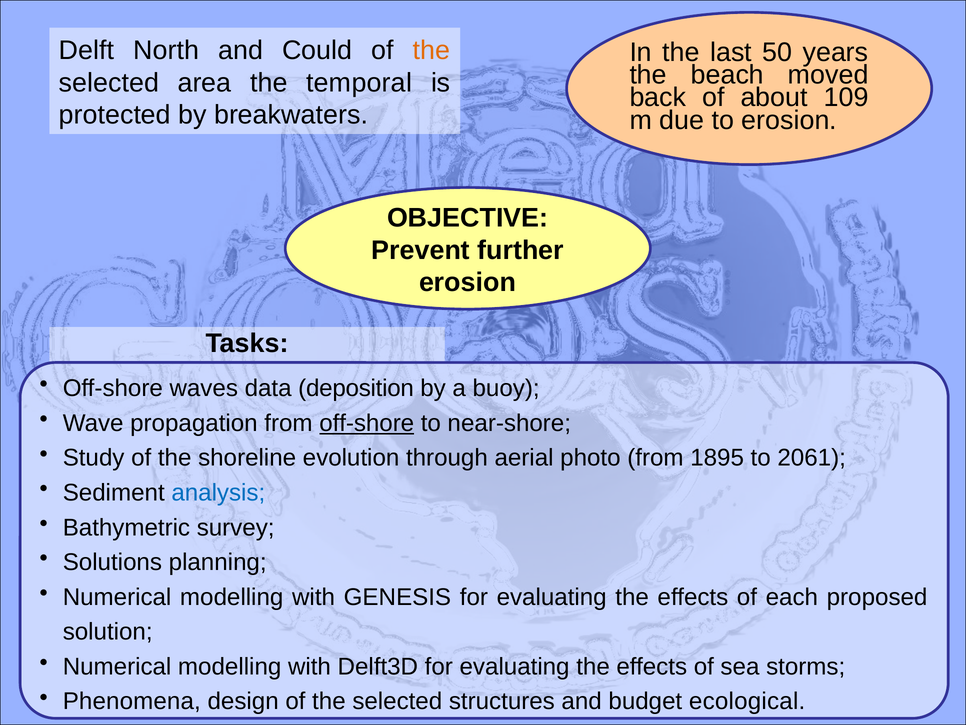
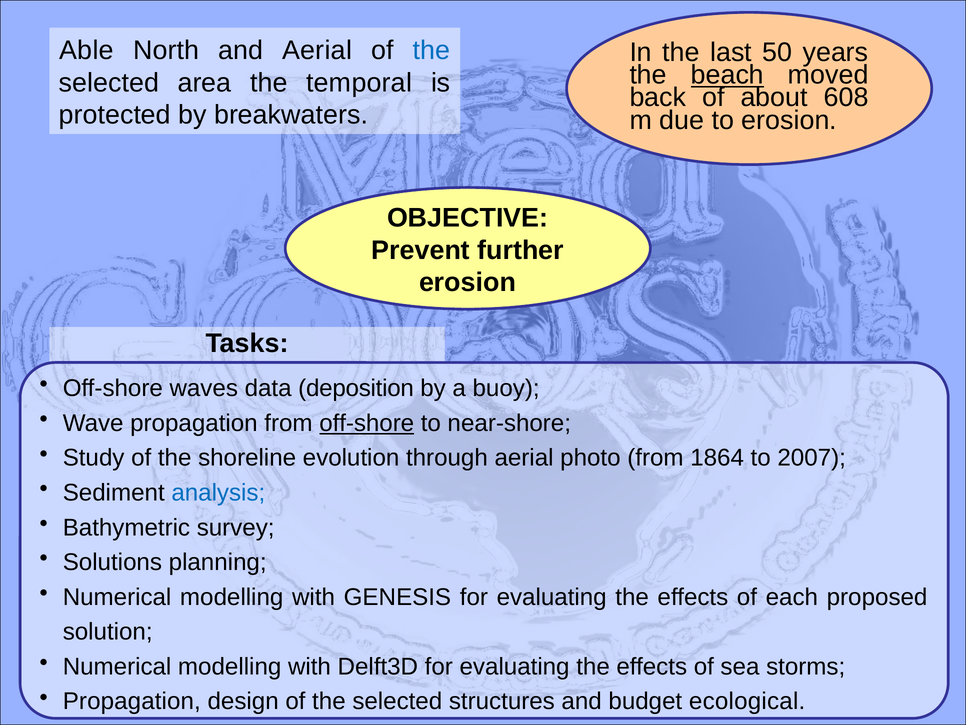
Delft: Delft -> Able
and Could: Could -> Aerial
the at (432, 50) colour: orange -> blue
beach underline: none -> present
109: 109 -> 608
1895: 1895 -> 1864
2061: 2061 -> 2007
Phenomena at (132, 701): Phenomena -> Propagation
